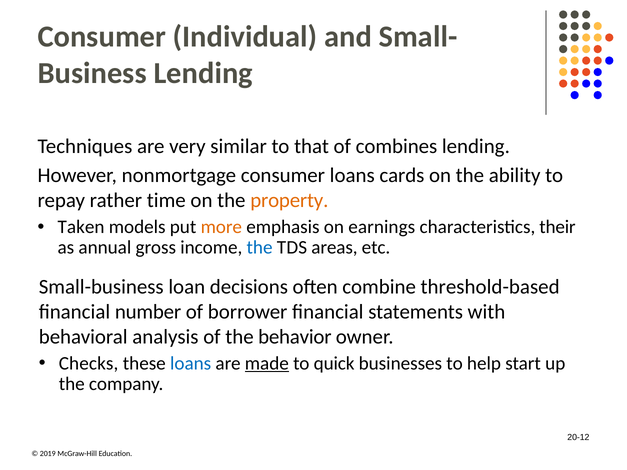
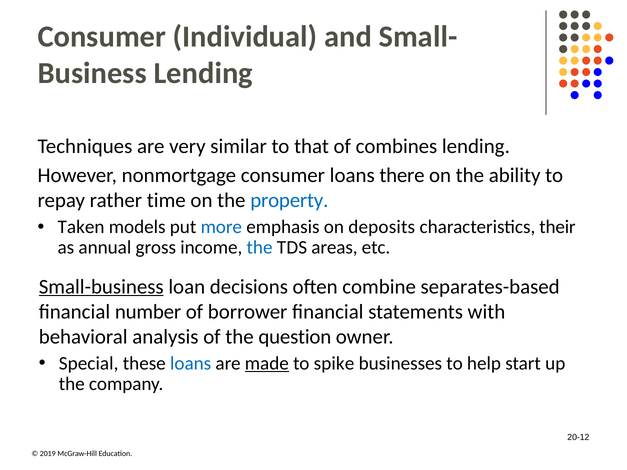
cards: cards -> there
property colour: orange -> blue
more colour: orange -> blue
earnings: earnings -> deposits
Small-business underline: none -> present
threshold-based: threshold-based -> separates-based
behavior: behavior -> question
Checks: Checks -> Special
quick: quick -> spike
